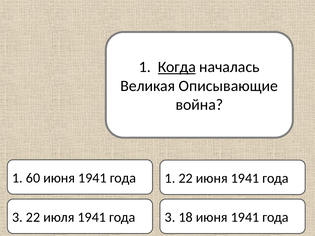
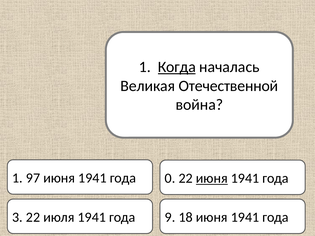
Описывающие: Описывающие -> Отечественной
60: 60 -> 97
года 1: 1 -> 0
июня at (212, 178) underline: none -> present
июля 1941 года 3: 3 -> 9
